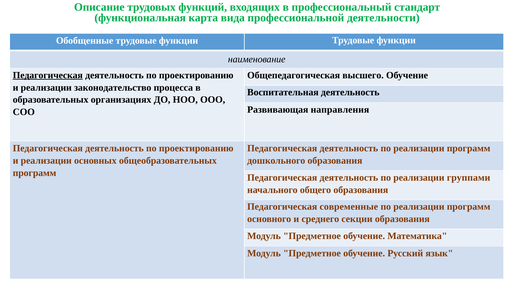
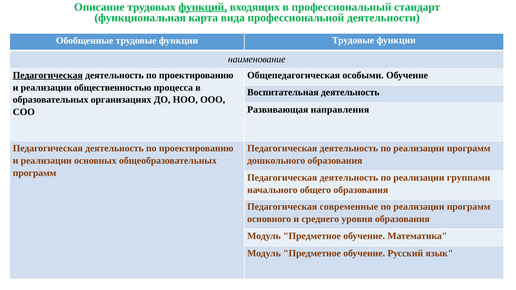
функций underline: none -> present
высшего: высшего -> особыми
законодательство: законодательство -> общественностью
секции: секции -> уровня
